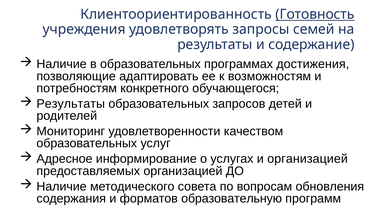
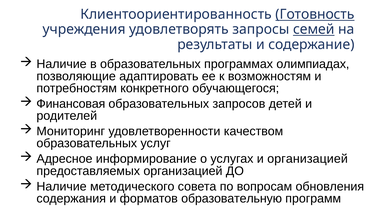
семей underline: none -> present
достижения: достижения -> олимпиадах
Результаты at (71, 104): Результаты -> Финансовая
